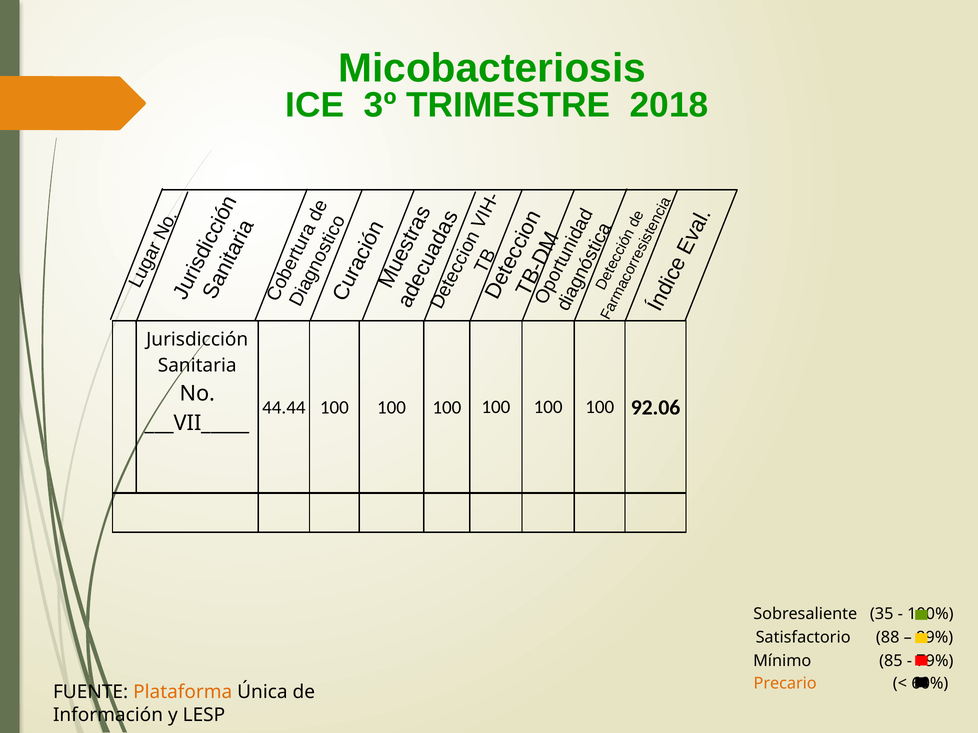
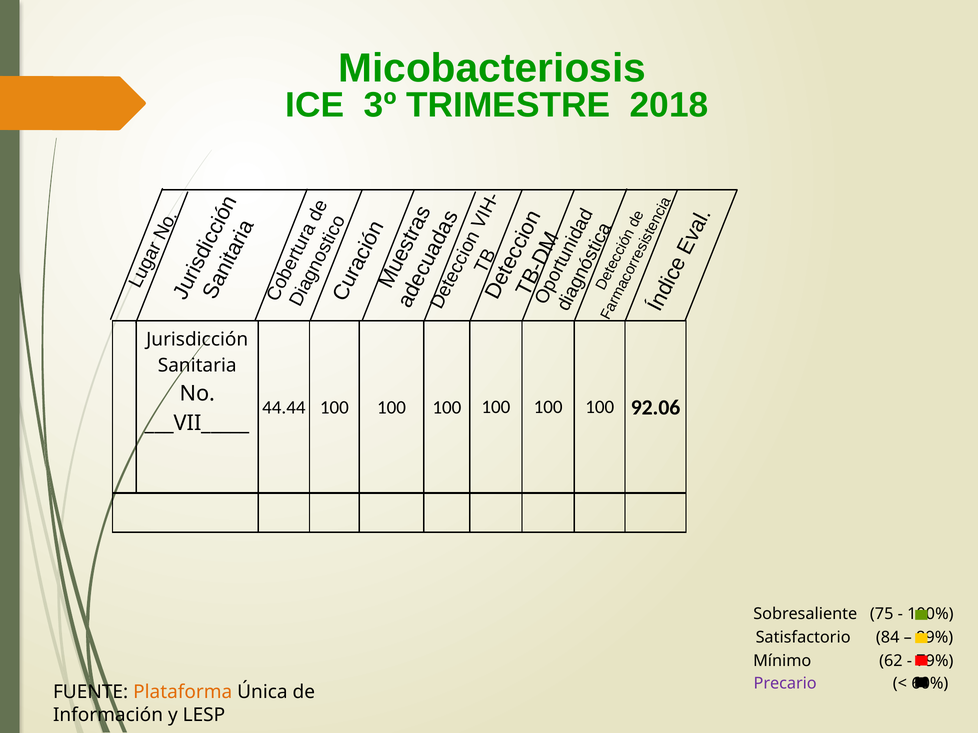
35: 35 -> 75
88: 88 -> 84
85: 85 -> 62
Precario colour: orange -> purple
